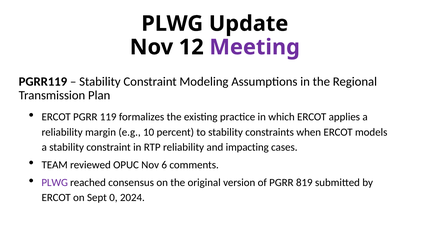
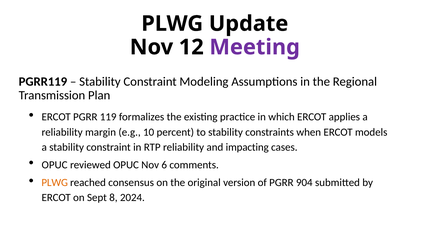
TEAM at (55, 165): TEAM -> OPUC
PLWG at (55, 183) colour: purple -> orange
819: 819 -> 904
0: 0 -> 8
